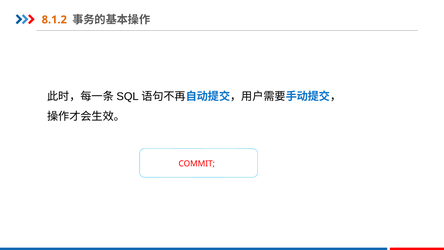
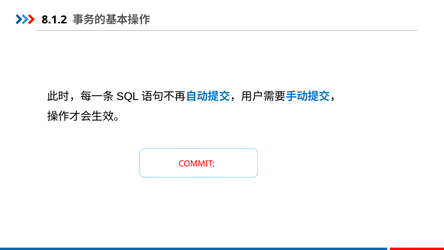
8.1.2 colour: orange -> black
